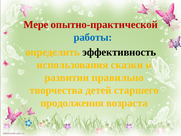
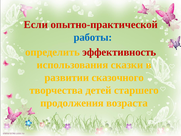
Мере: Мере -> Если
эффективность colour: black -> red
правильно: правильно -> сказочного
